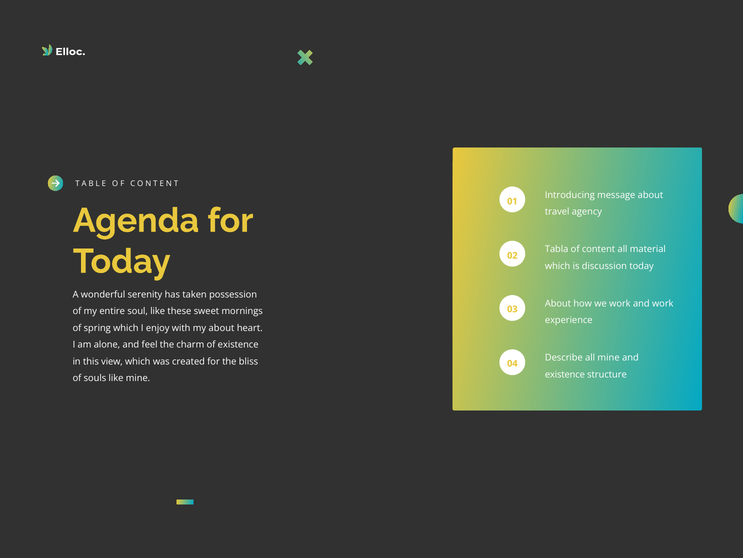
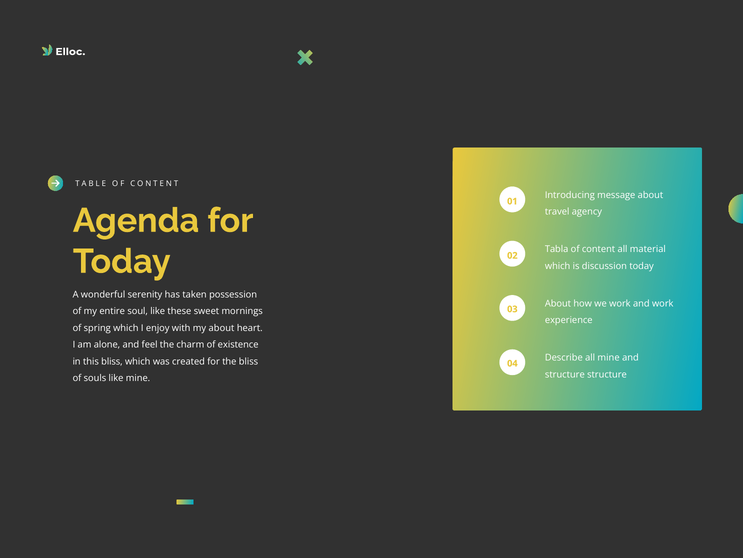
this view: view -> bliss
existence at (565, 374): existence -> structure
